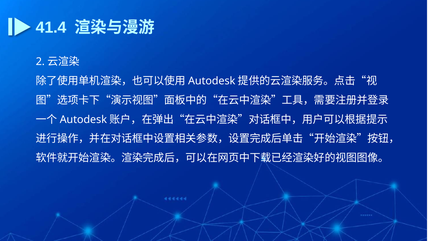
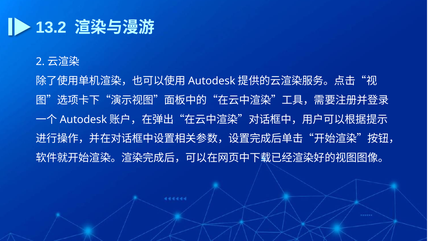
41.4: 41.4 -> 13.2
